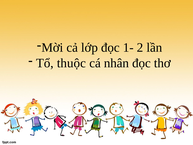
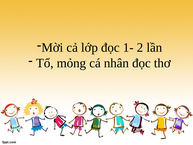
thuộc: thuộc -> mỏng
